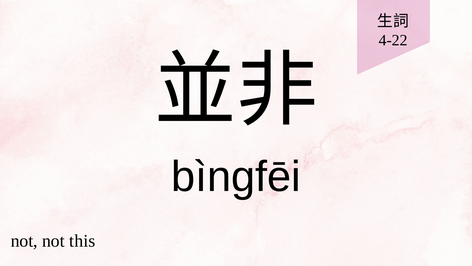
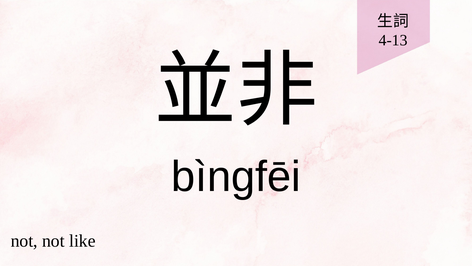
4-22: 4-22 -> 4-13
this: this -> like
